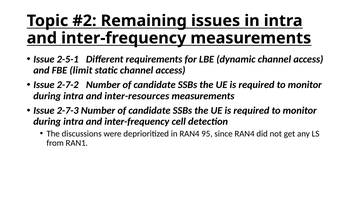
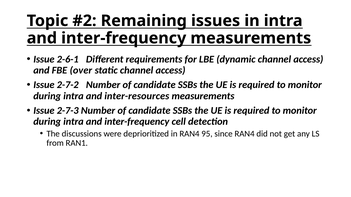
2-5-1: 2-5-1 -> 2-6-1
limit: limit -> over
